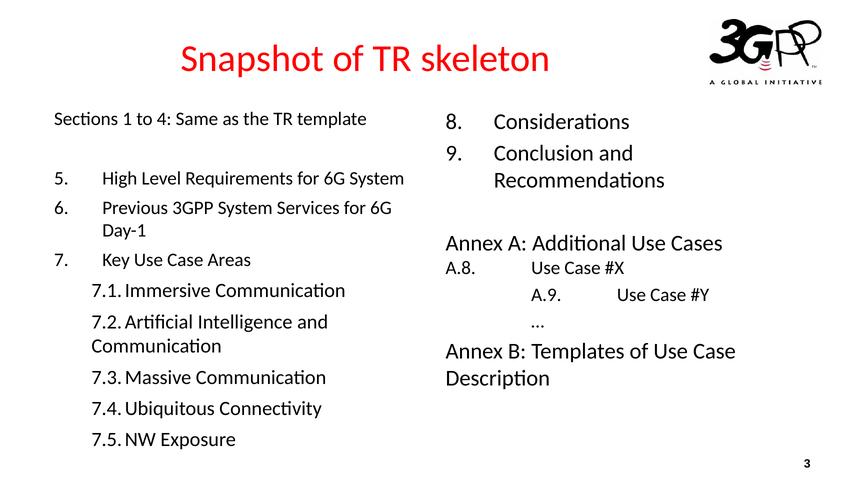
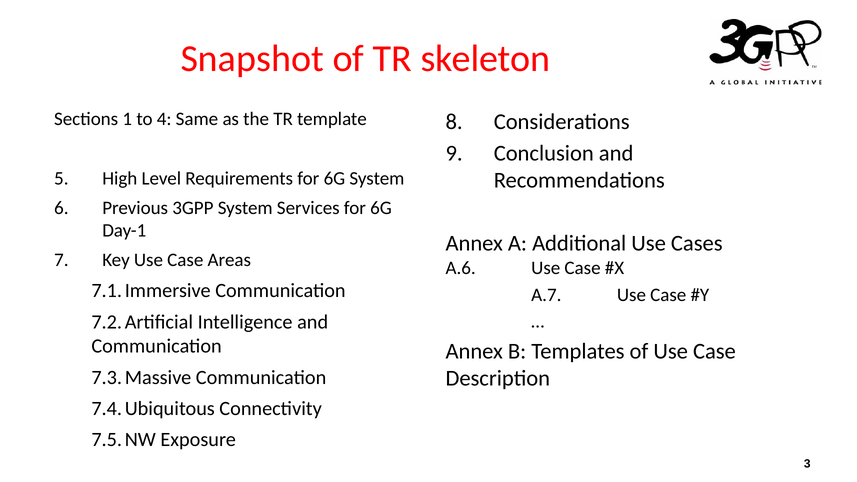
A.8: A.8 -> A.6
A.9: A.9 -> A.7
